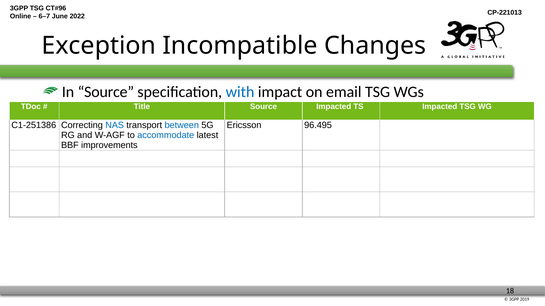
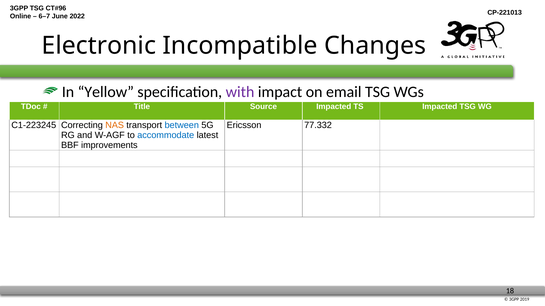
Exception: Exception -> Electronic
In Source: Source -> Yellow
with colour: blue -> purple
C1-251386: C1-251386 -> C1-223245
NAS colour: blue -> orange
96.495: 96.495 -> 77.332
